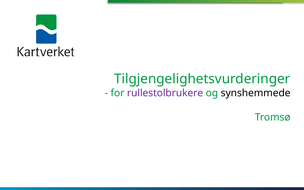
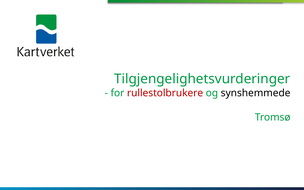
rullestolbrukere colour: purple -> red
